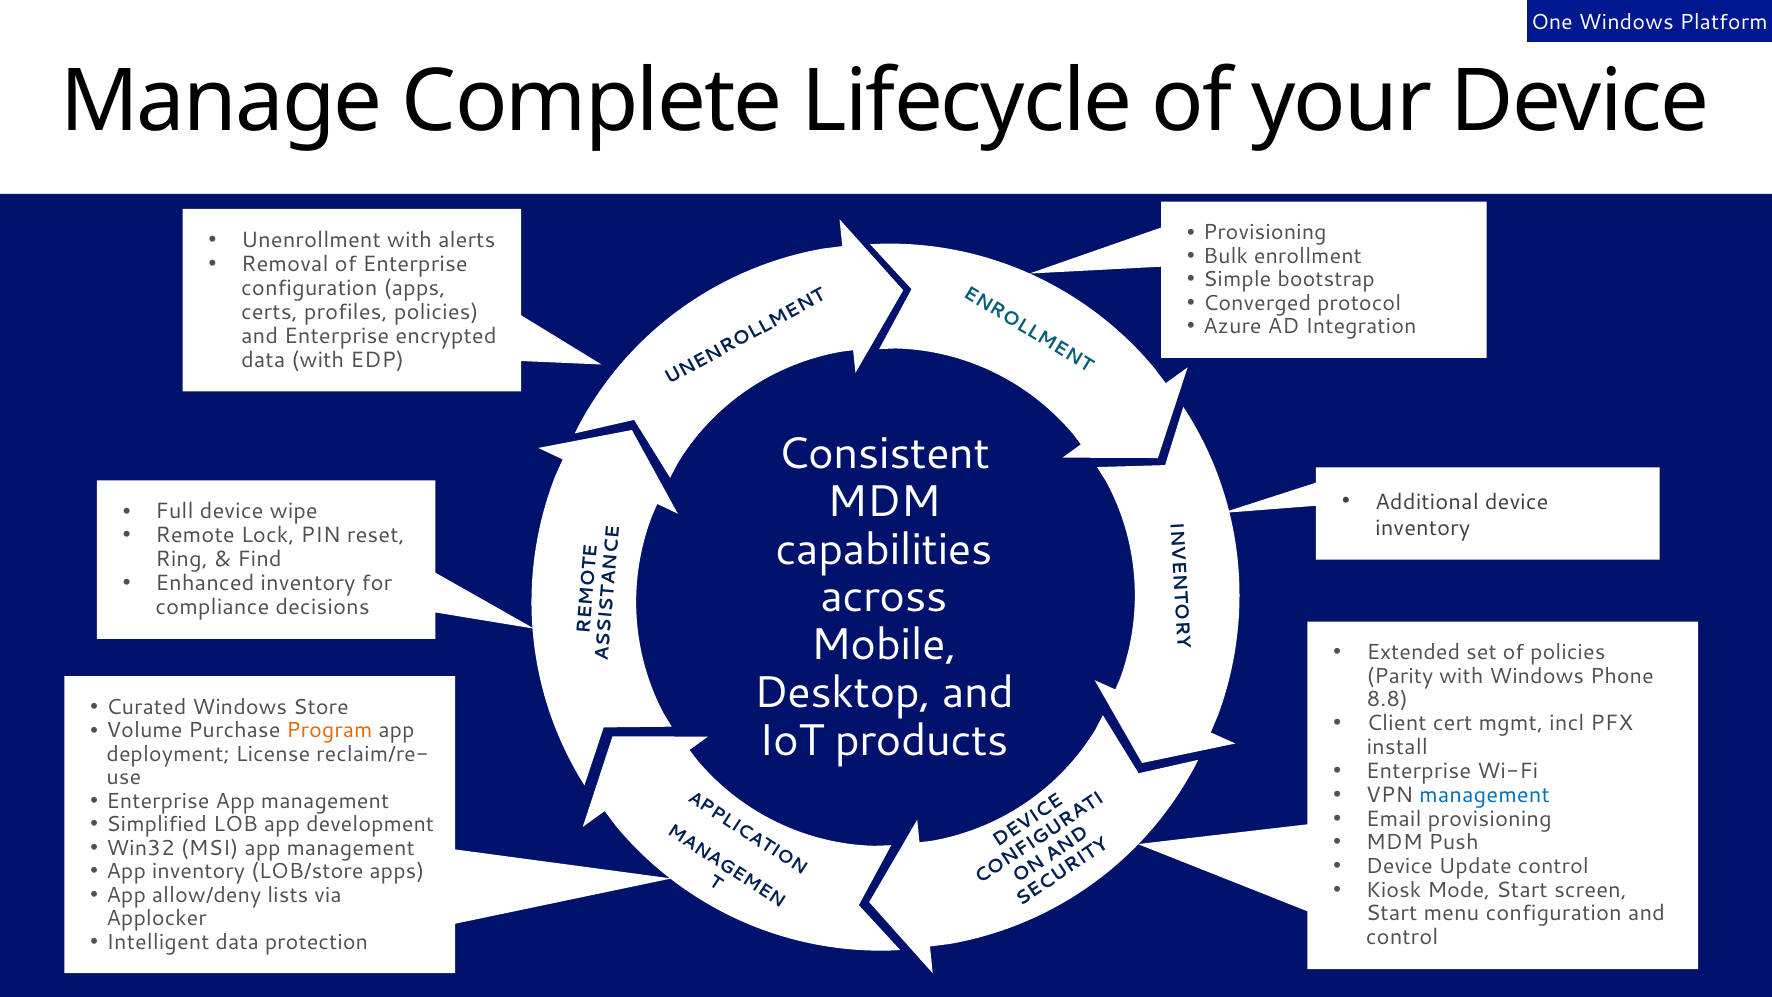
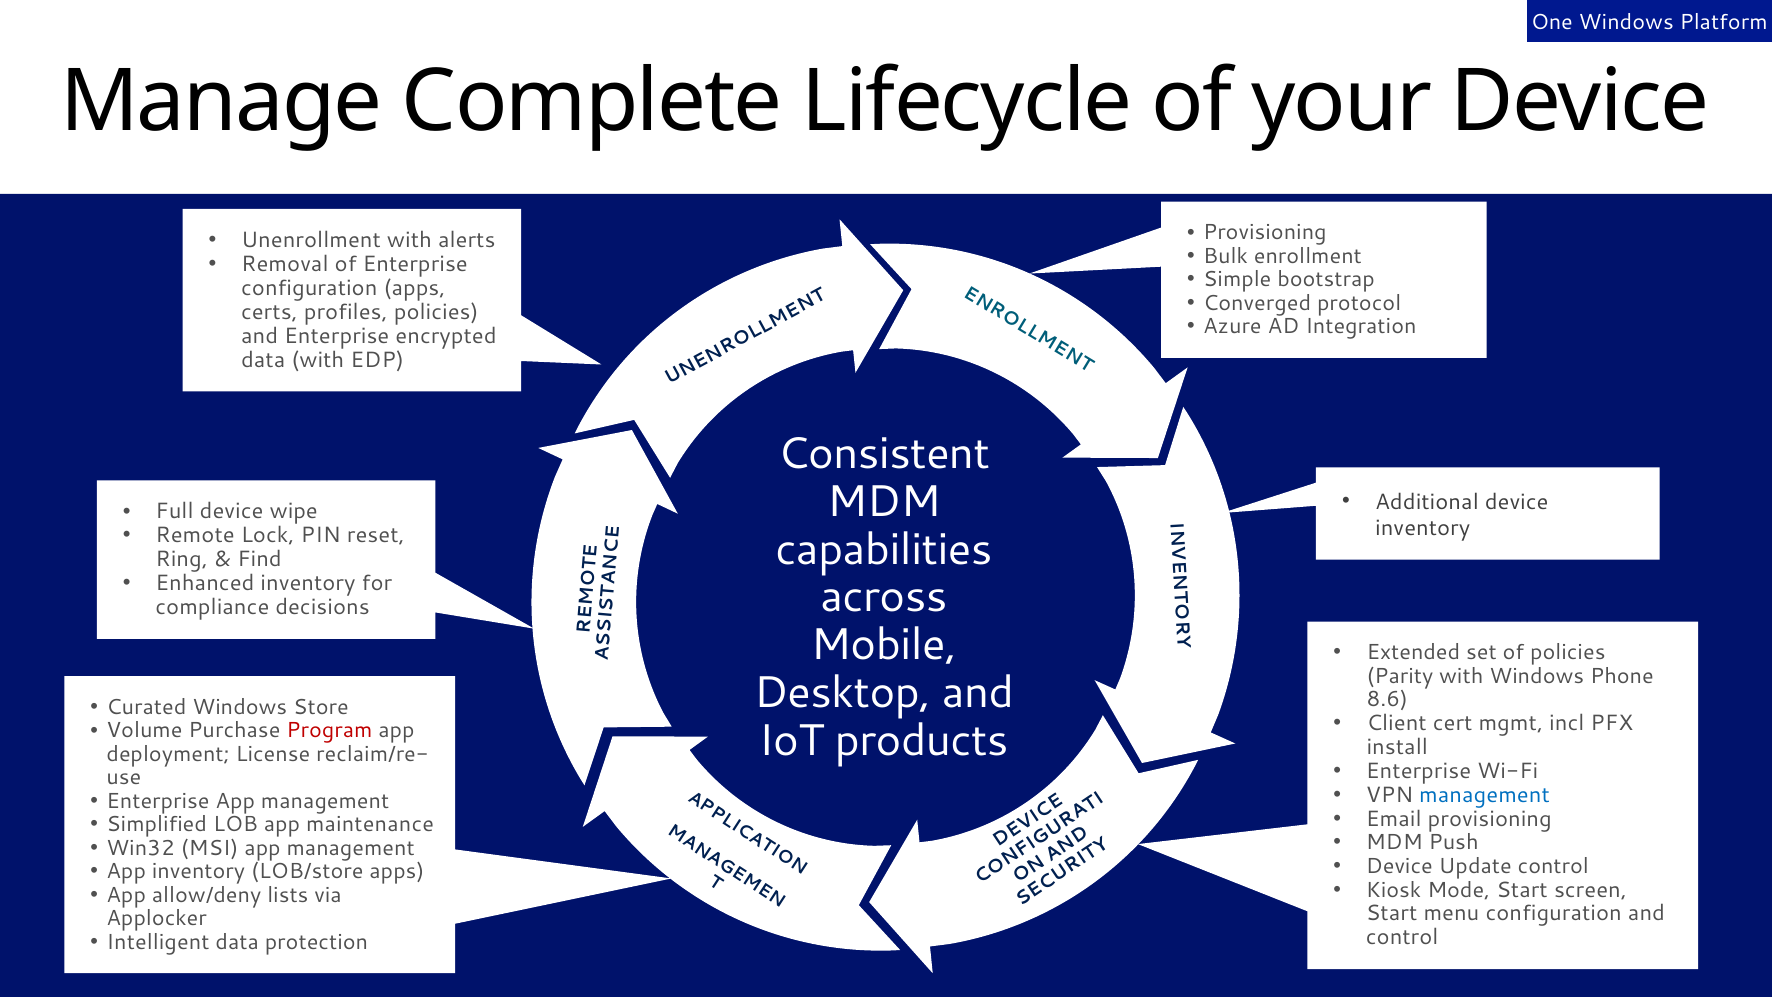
8.8: 8.8 -> 8.6
Program colour: orange -> red
development: development -> maintenance
